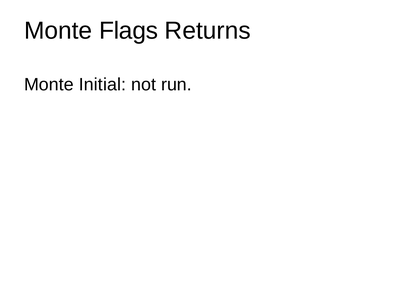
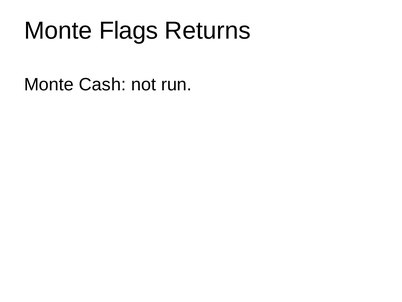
Initial: Initial -> Cash
